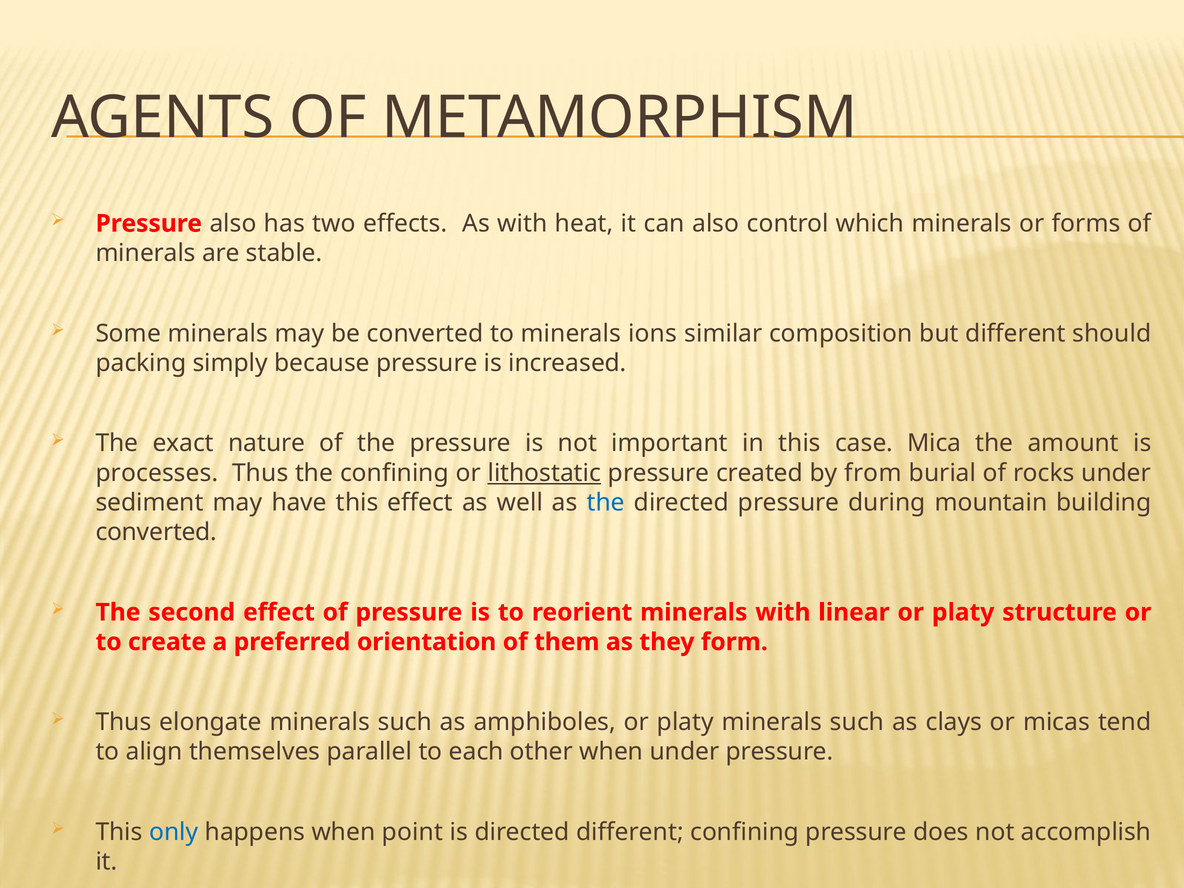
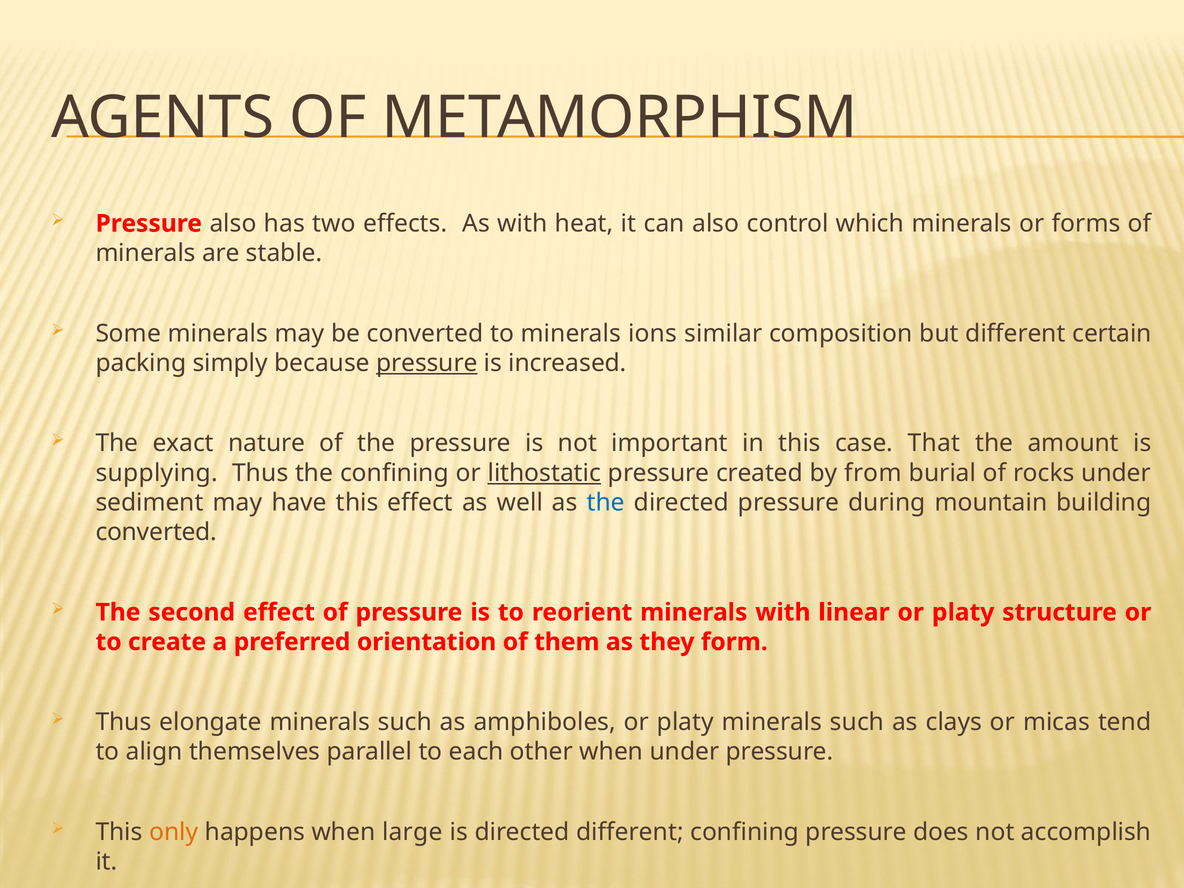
should: should -> certain
pressure at (427, 363) underline: none -> present
Mica: Mica -> That
processes: processes -> supplying
only colour: blue -> orange
point: point -> large
